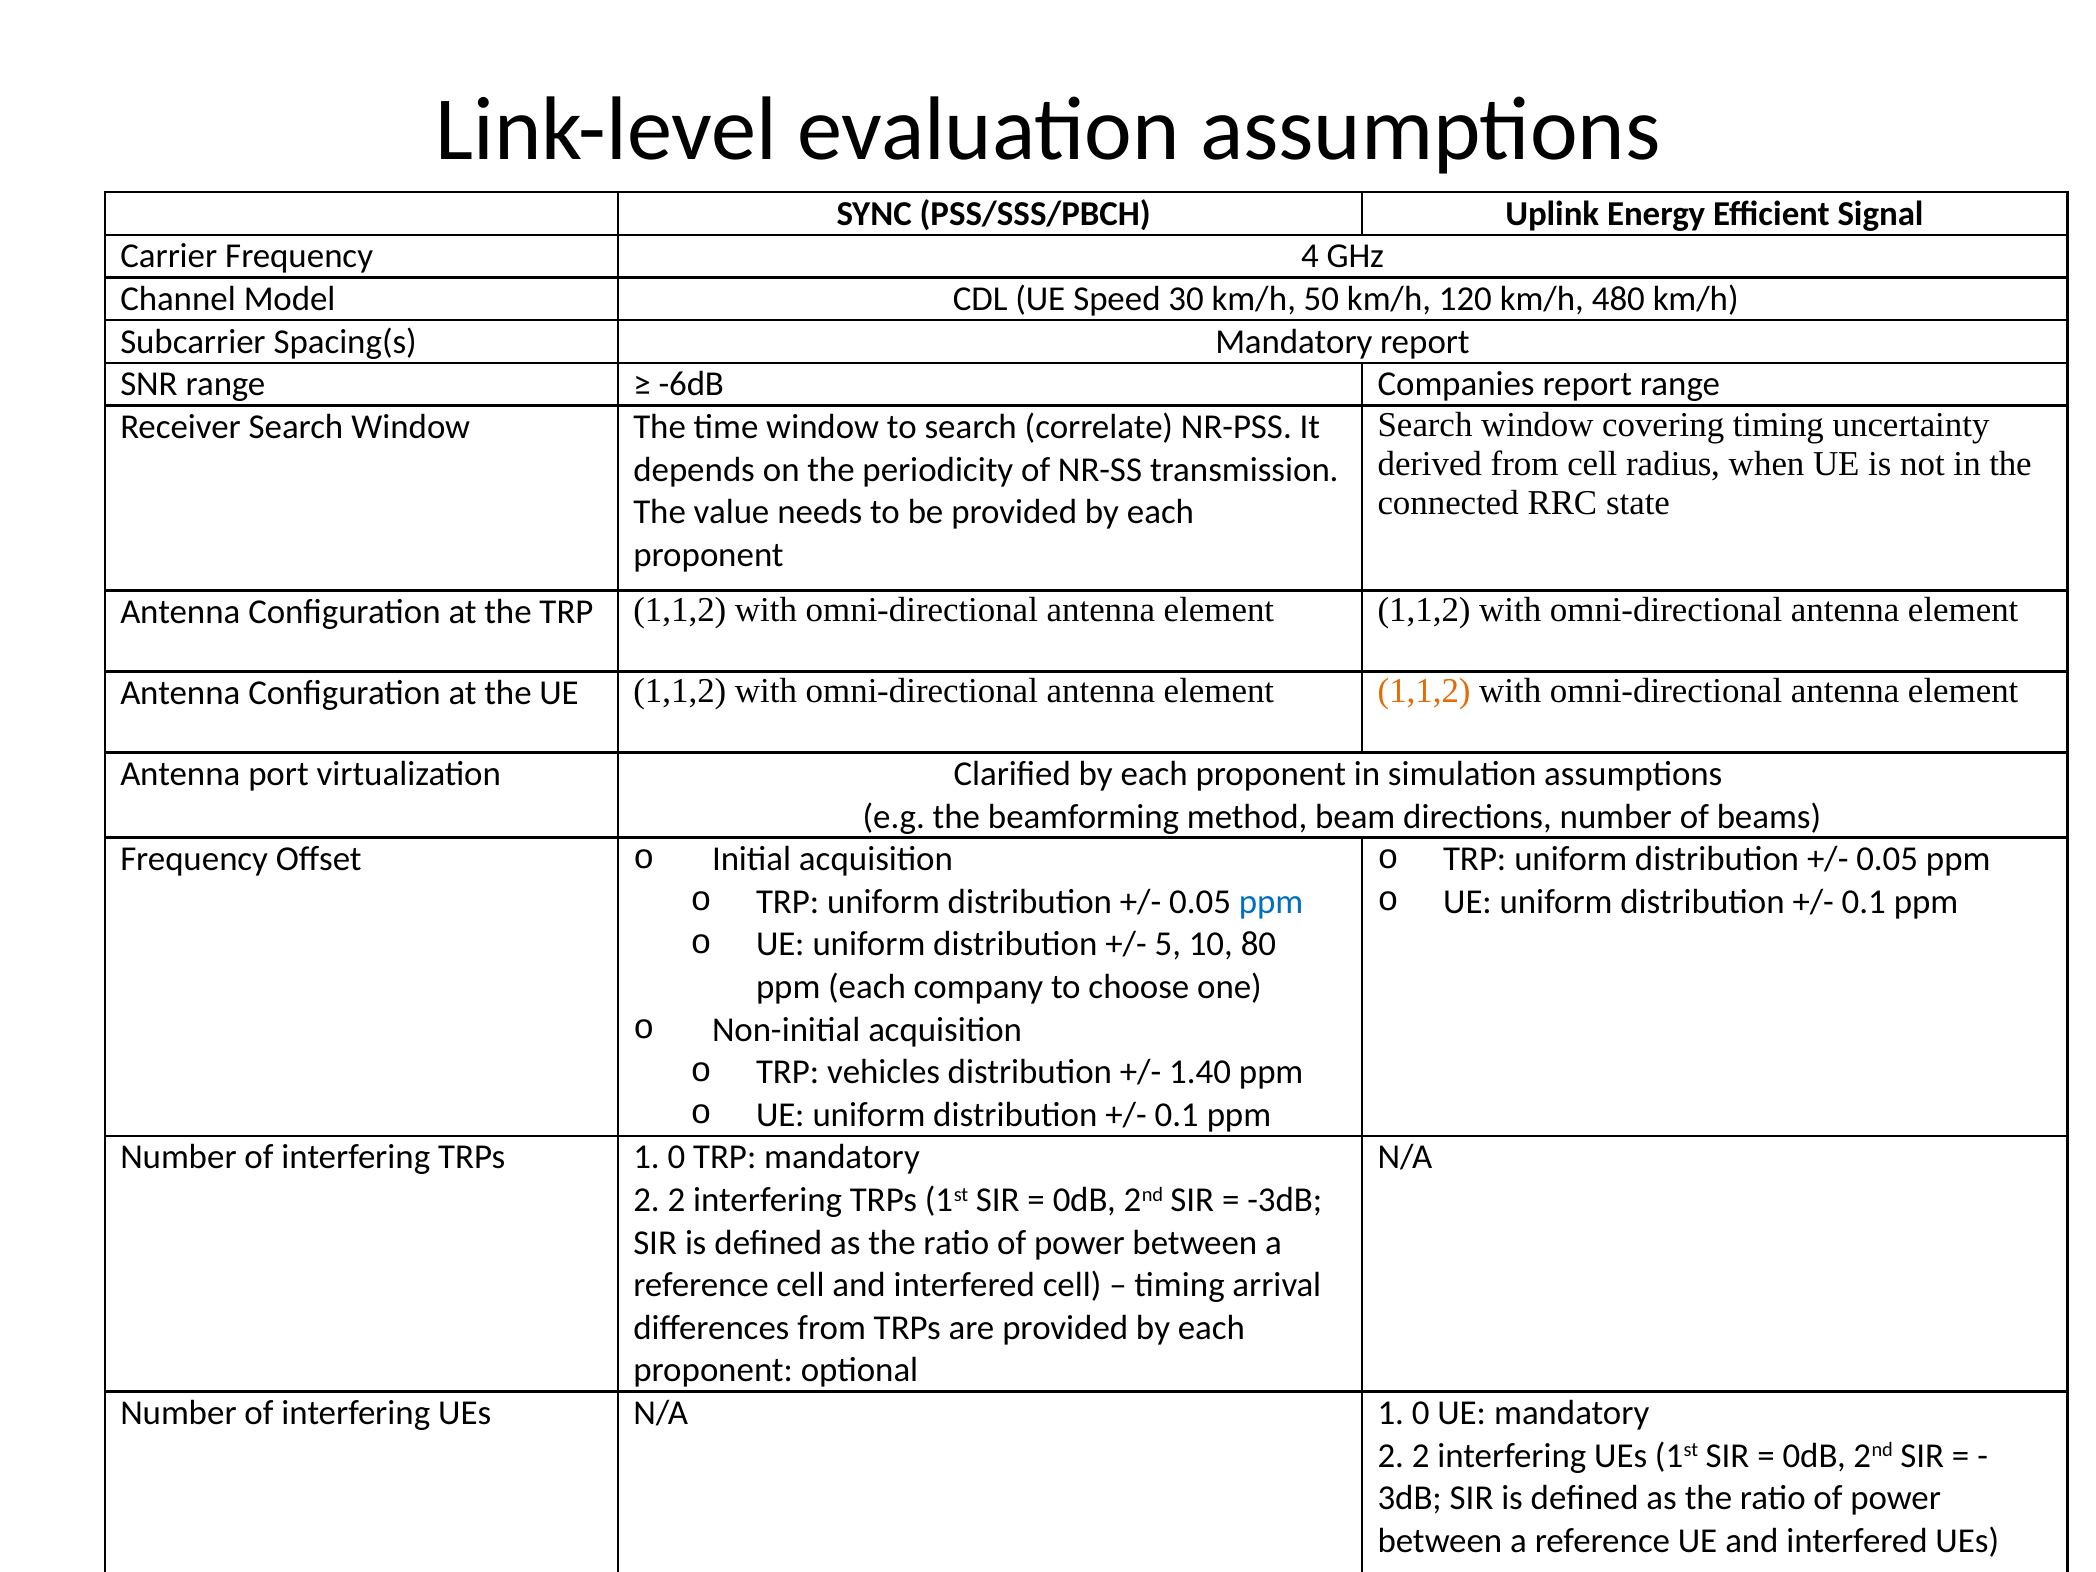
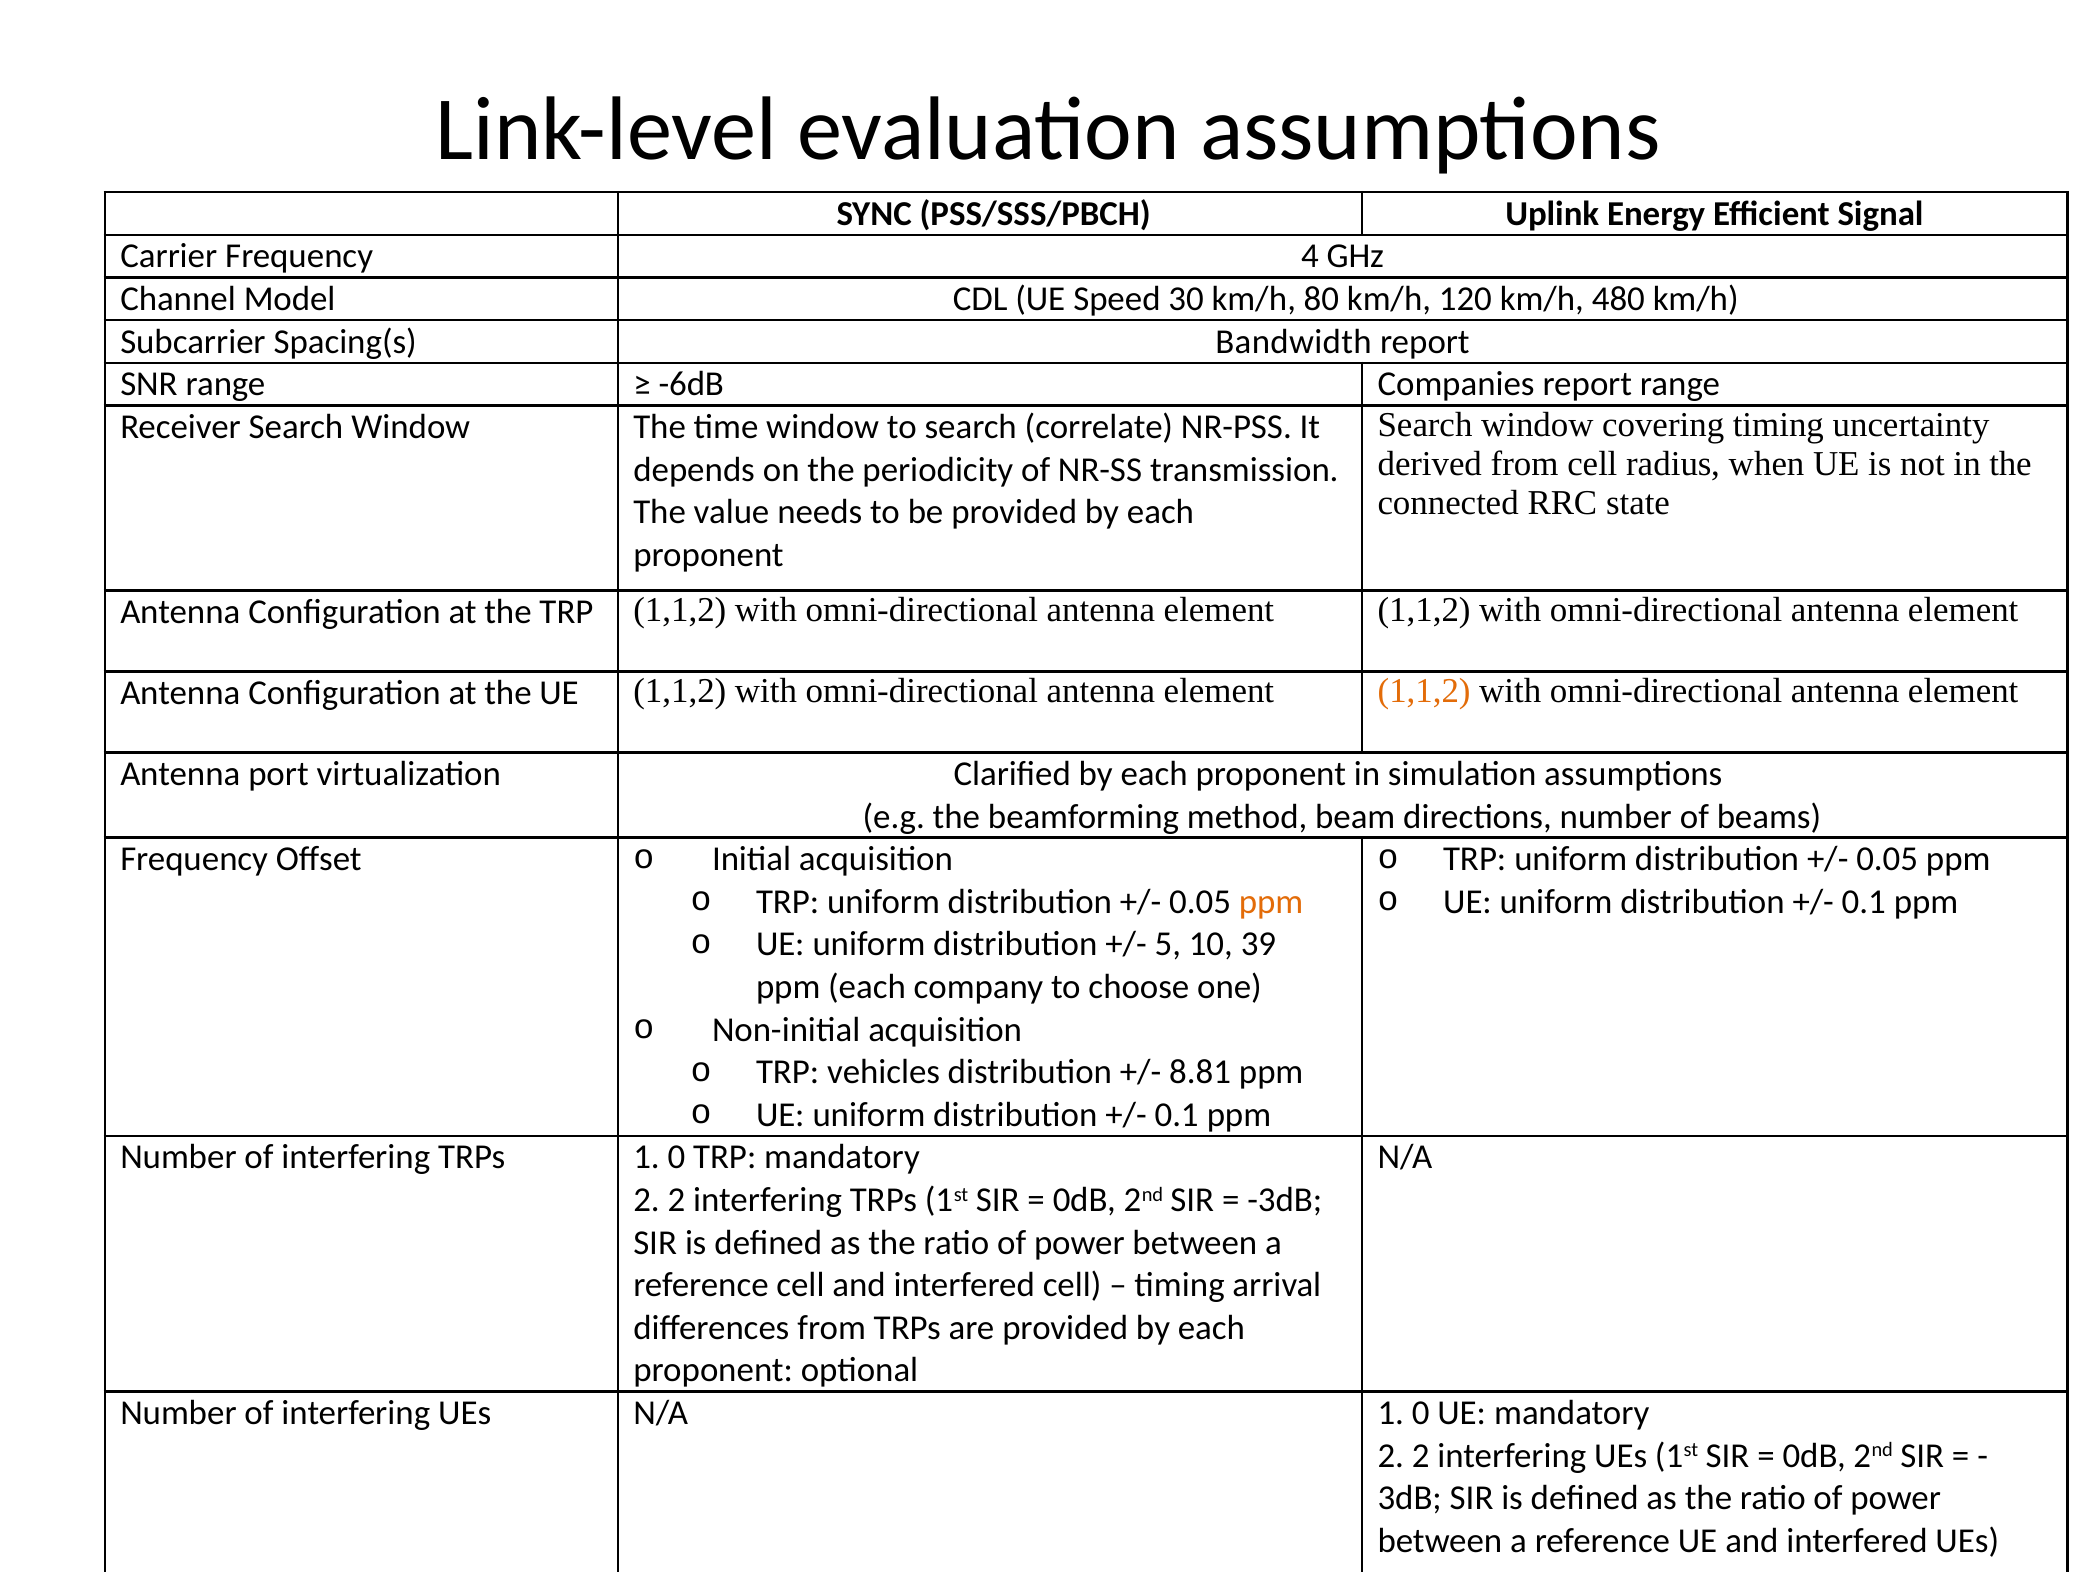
50: 50 -> 80
Spacing(s Mandatory: Mandatory -> Bandwidth
ppm at (1271, 902) colour: blue -> orange
80: 80 -> 39
1.40: 1.40 -> 8.81
